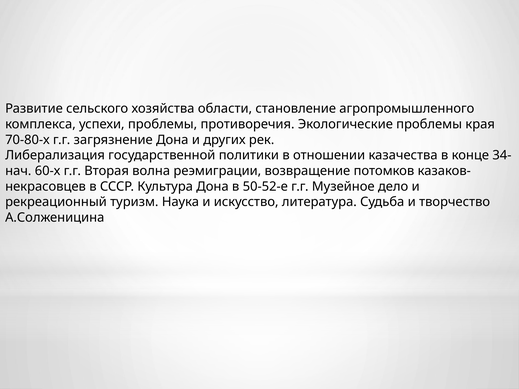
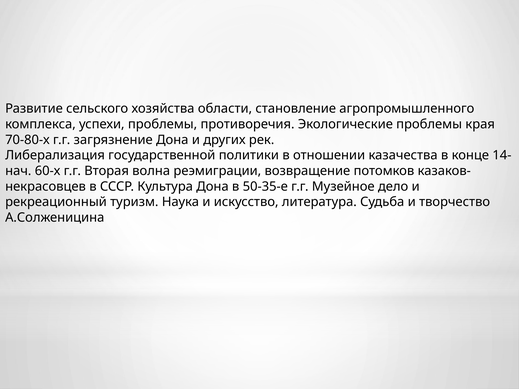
34-: 34- -> 14-
50-52-е: 50-52-е -> 50-35-е
